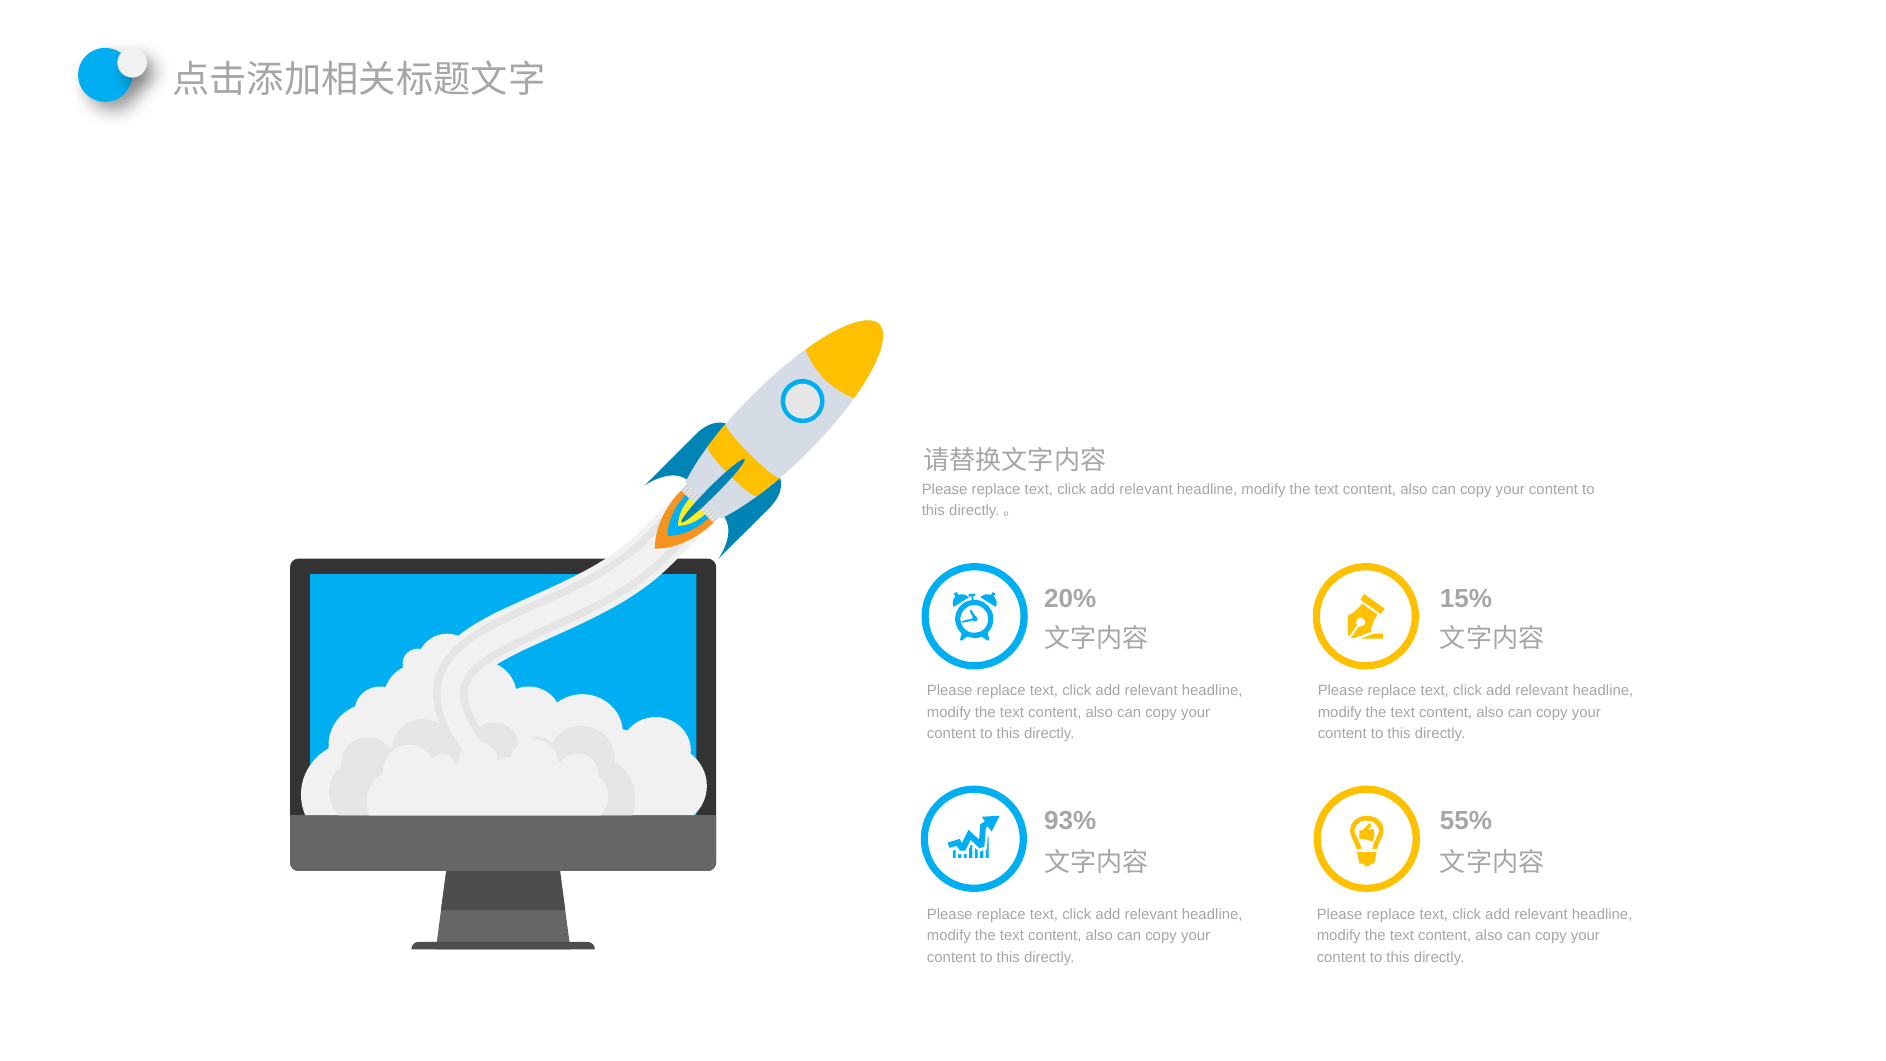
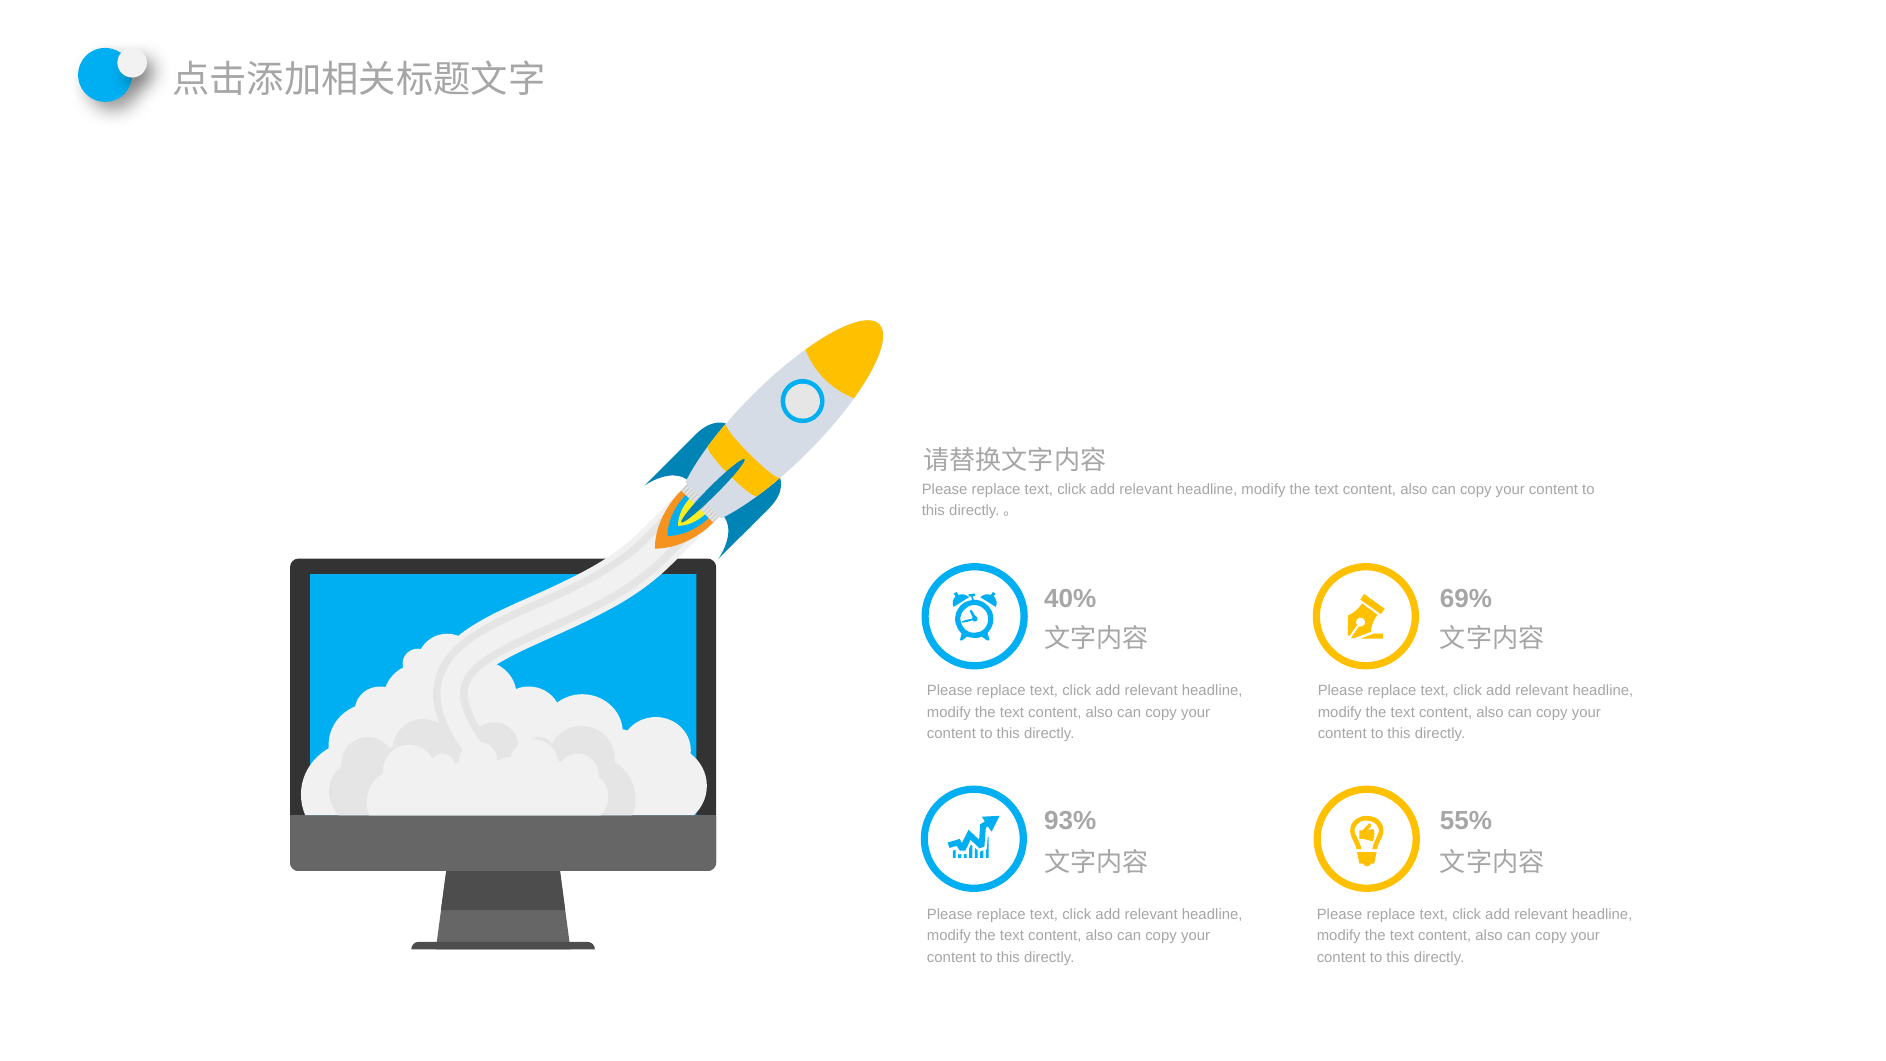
20%: 20% -> 40%
15%: 15% -> 69%
